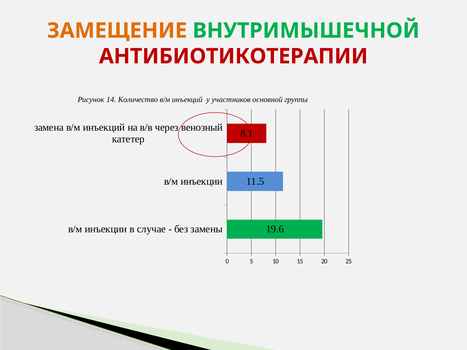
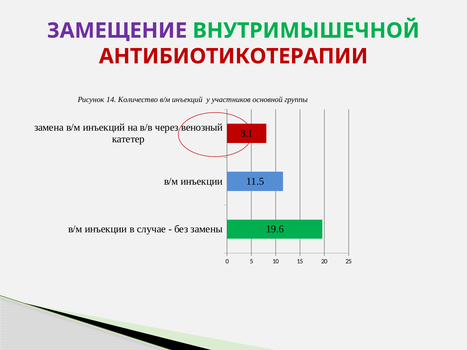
ЗАМЕЩЕНИЕ colour: orange -> purple
